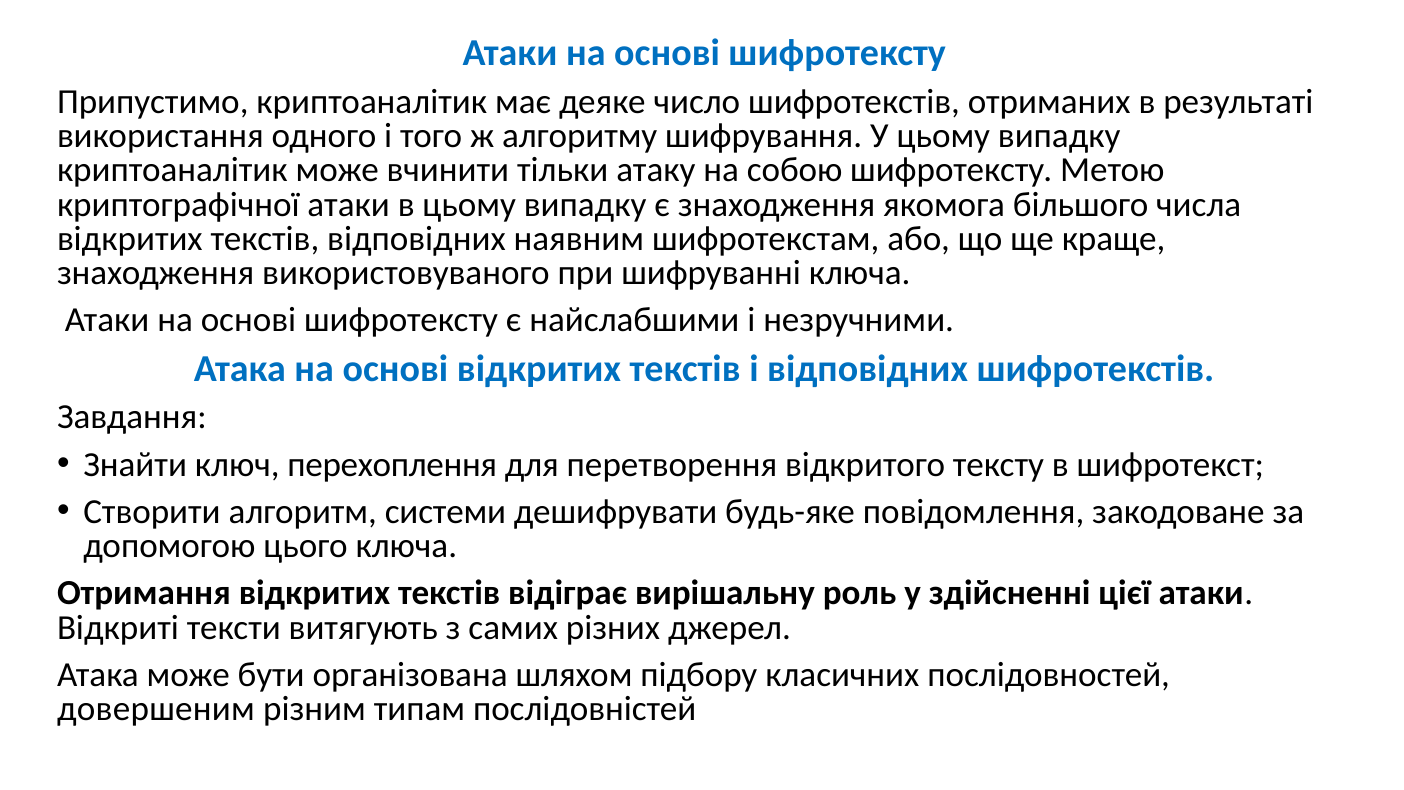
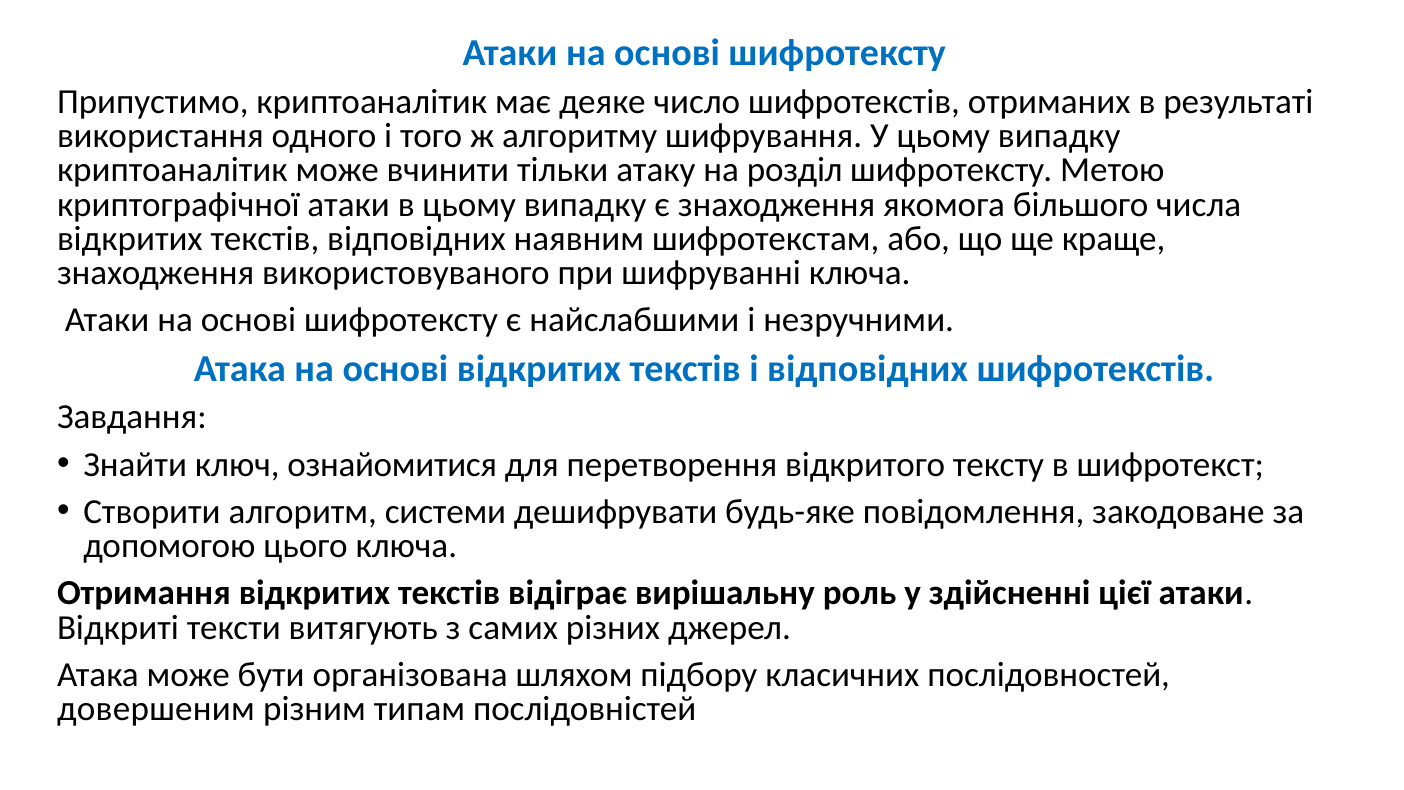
собою: собою -> розділ
перехоплення: перехоплення -> ознайомитися
